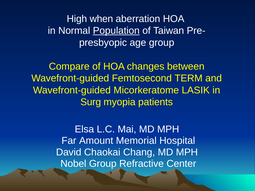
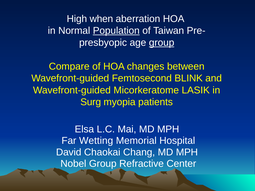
group at (162, 43) underline: none -> present
TERM: TERM -> BLINK
Amount: Amount -> Wetting
